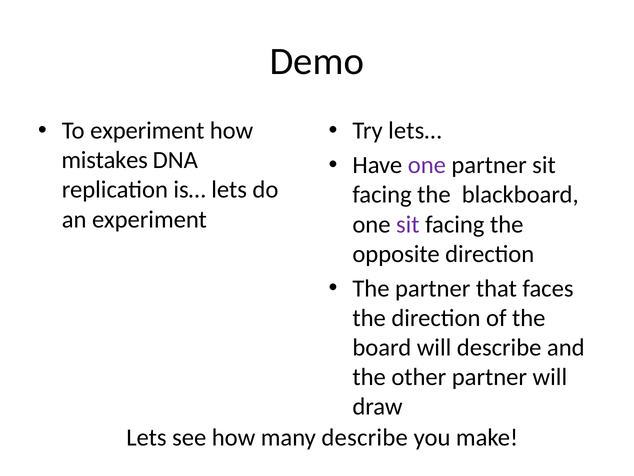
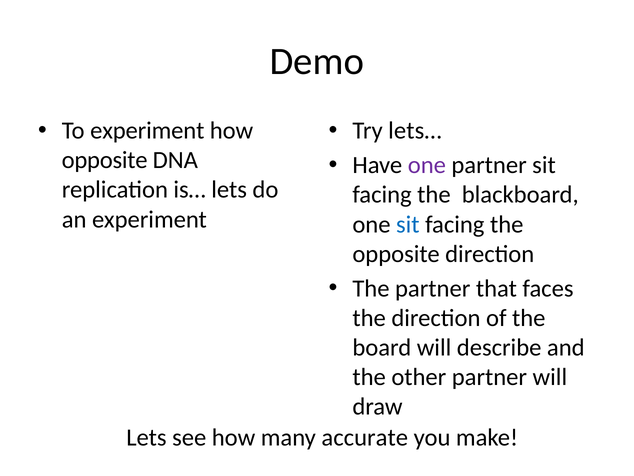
mistakes at (105, 160): mistakes -> opposite
sit at (408, 224) colour: purple -> blue
many describe: describe -> accurate
